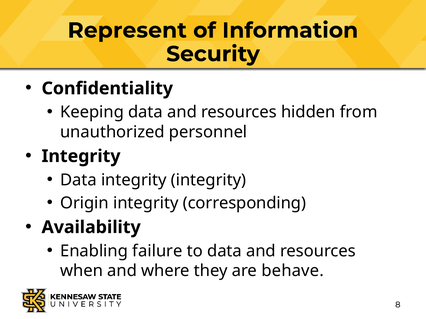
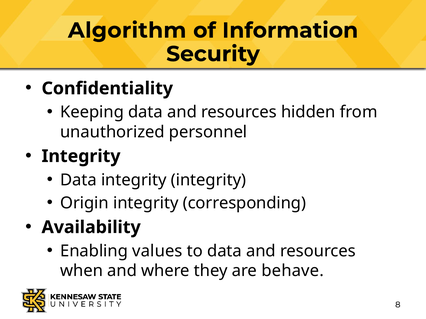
Represent: Represent -> Algorithm
failure: failure -> values
